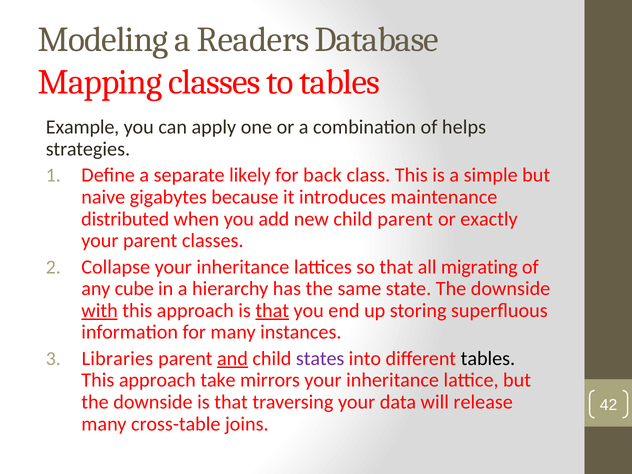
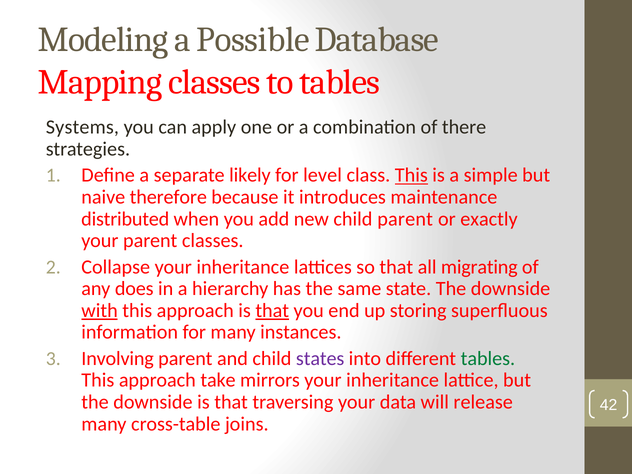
Readers: Readers -> Possible
Example: Example -> Systems
helps: helps -> there
back: back -> level
This at (411, 175) underline: none -> present
gigabytes: gigabytes -> therefore
cube: cube -> does
Libraries: Libraries -> Involving
and underline: present -> none
tables at (488, 359) colour: black -> green
